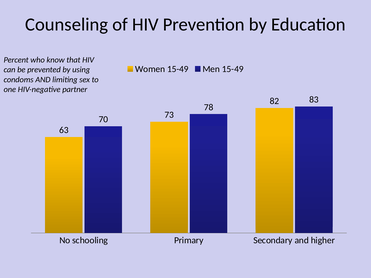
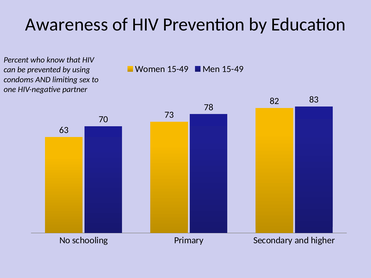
Counseling: Counseling -> Awareness
